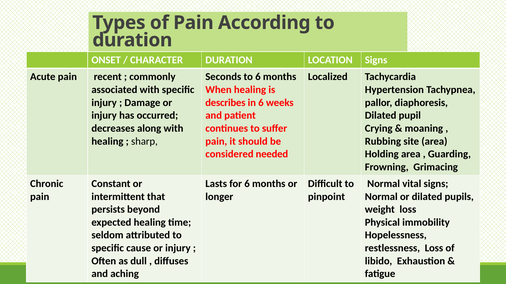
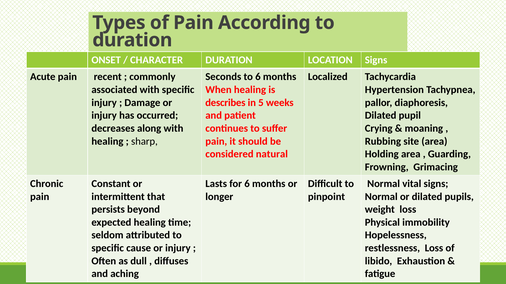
in 6: 6 -> 5
needed: needed -> natural
